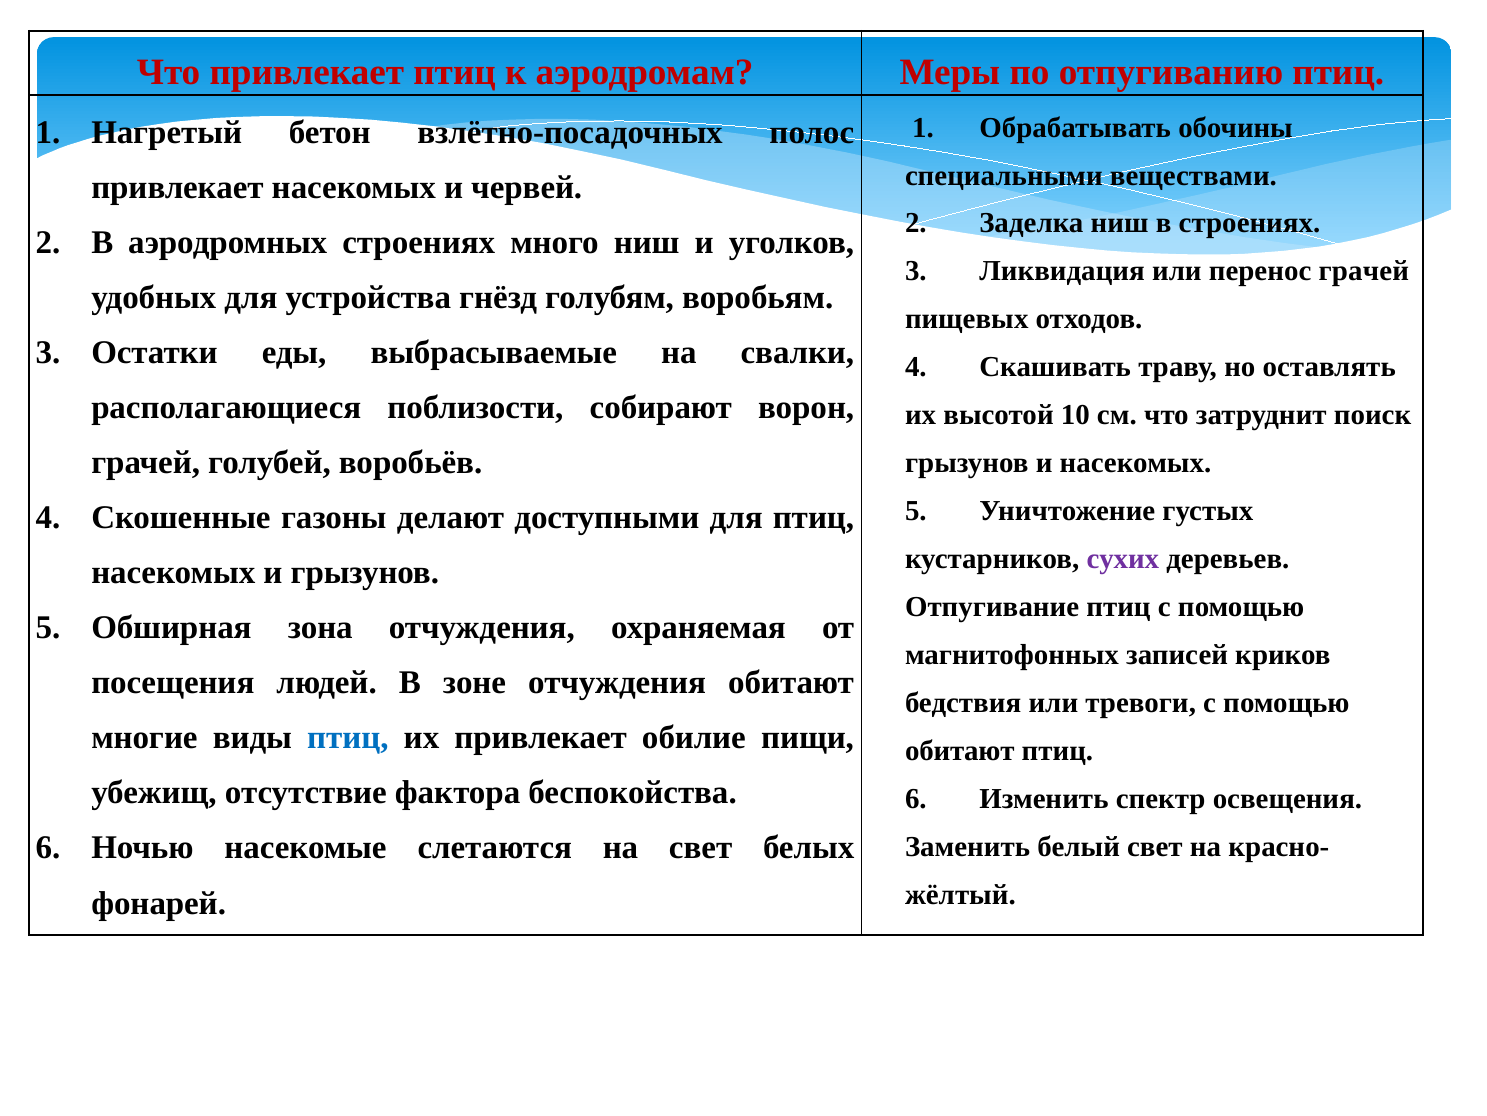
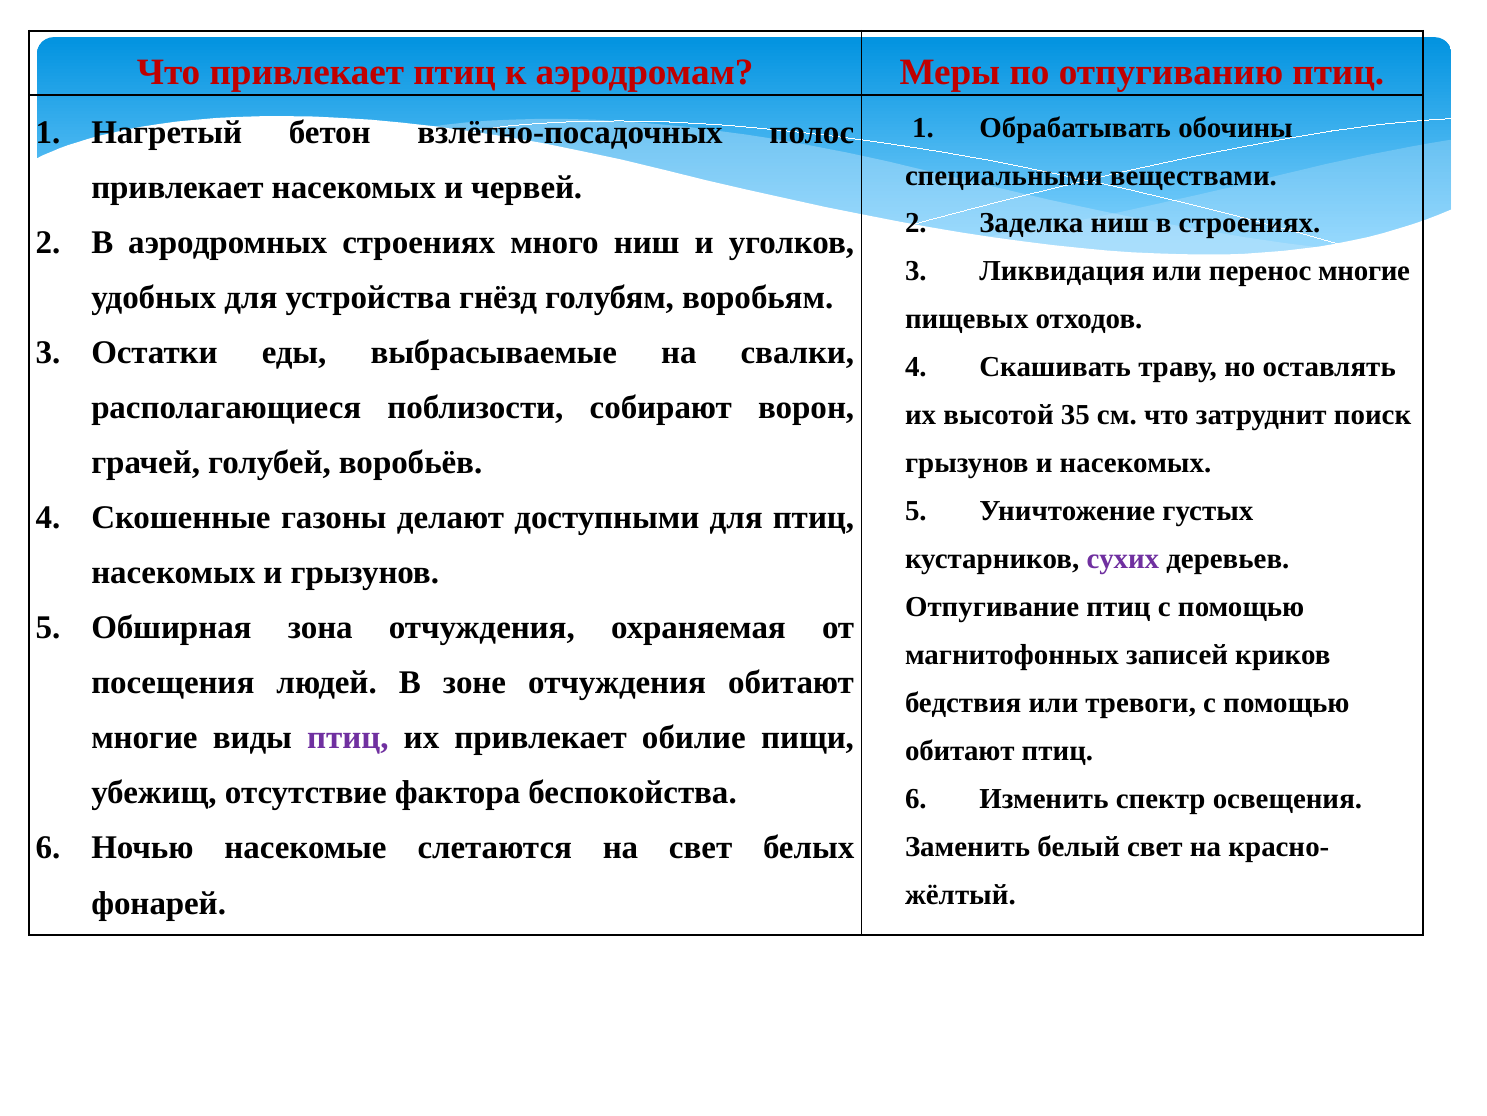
перенос грачей: грачей -> многие
10: 10 -> 35
птиц at (348, 737) colour: blue -> purple
